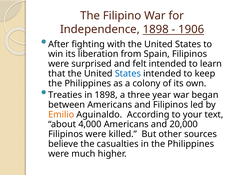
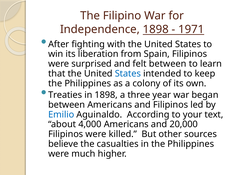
1906: 1906 -> 1971
felt intended: intended -> between
Emilio colour: orange -> blue
